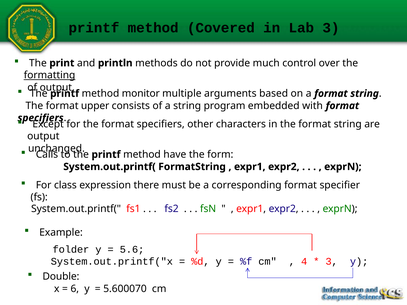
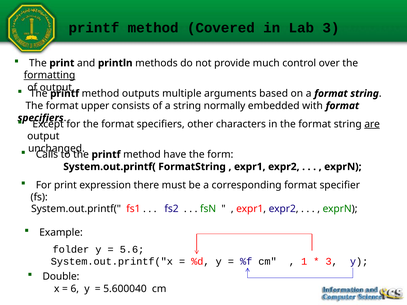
monitor: monitor -> outputs
program: program -> normally
are underline: none -> present
For class: class -> print
4: 4 -> 1
5.600070: 5.600070 -> 5.600040
